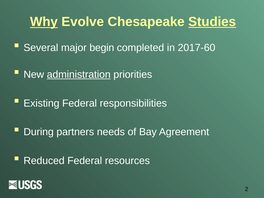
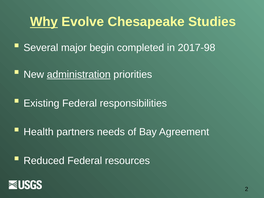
Studies underline: present -> none
2017-60: 2017-60 -> 2017-98
During: During -> Health
